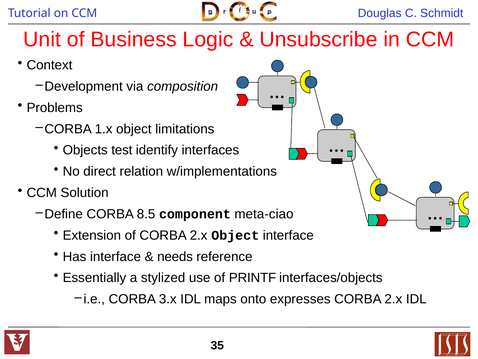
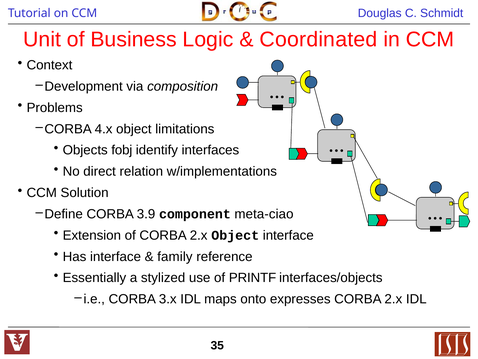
Unsubscribe: Unsubscribe -> Coordinated
1.x: 1.x -> 4.x
test: test -> fobj
8.5: 8.5 -> 3.9
needs: needs -> family
